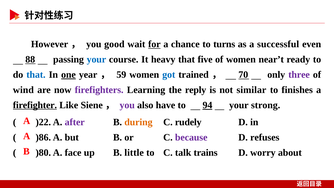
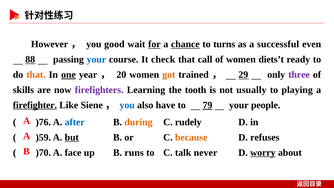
chance underline: none -> present
heavy: heavy -> check
five: five -> call
near’t: near’t -> diets’t
that at (36, 75) colour: blue -> orange
59: 59 -> 20
got colour: blue -> orange
70: 70 -> 29
wind: wind -> skills
reply: reply -> tooth
similar: similar -> usually
finishes: finishes -> playing
you at (127, 105) colour: purple -> blue
94: 94 -> 79
strong: strong -> people
)22: )22 -> )76
after colour: purple -> blue
)86: )86 -> )59
but underline: none -> present
because colour: purple -> orange
)80: )80 -> )70
little: little -> runs
trains: trains -> never
worry underline: none -> present
